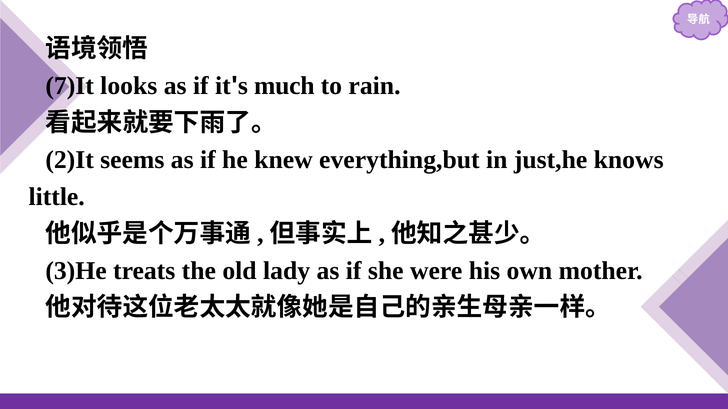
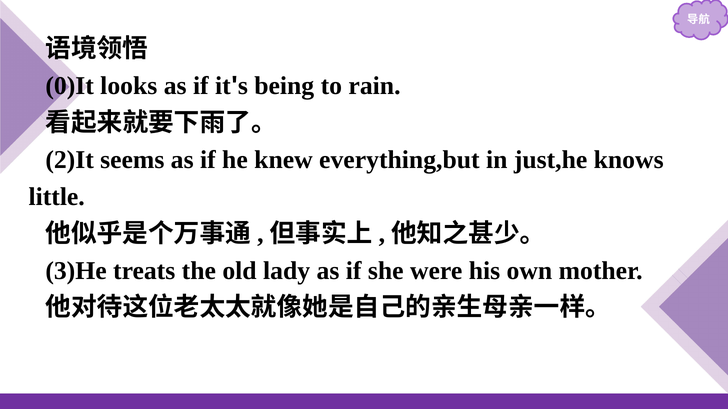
7)It: 7)It -> 0)It
much: much -> being
